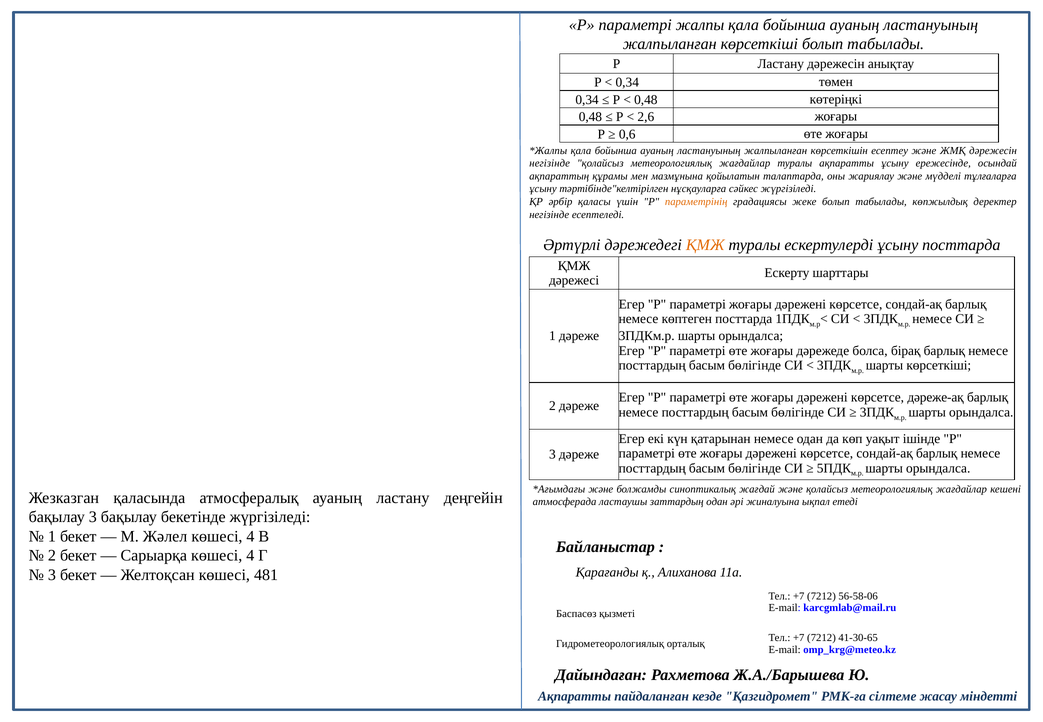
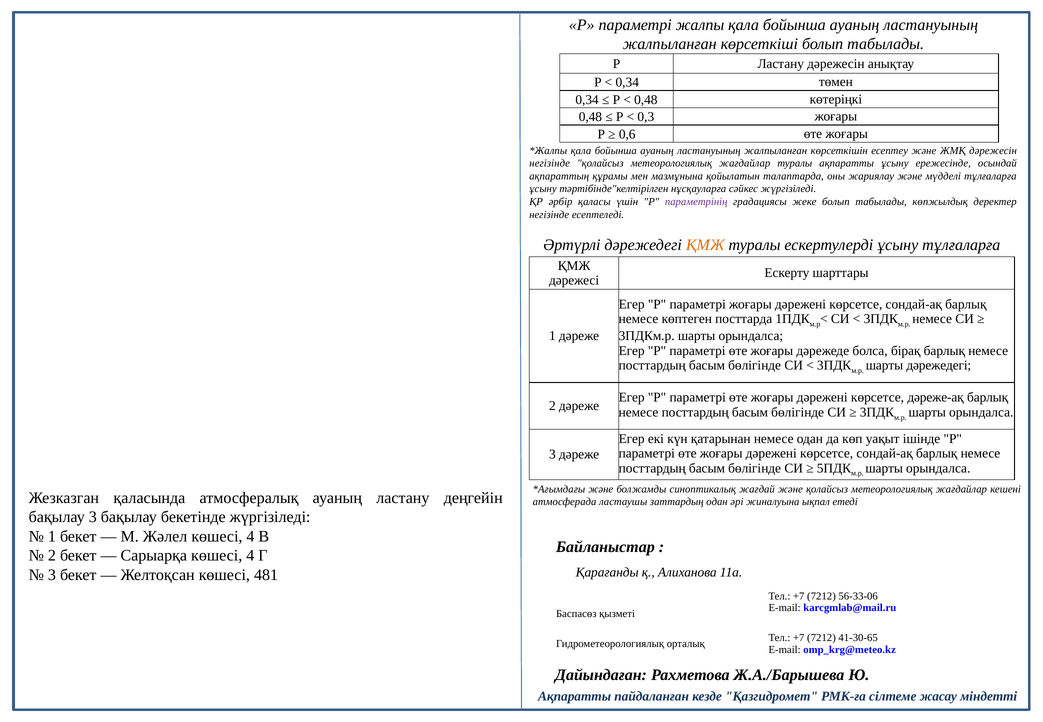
2,6: 2,6 -> 0,3
параметрінің colour: orange -> purple
ұсыну посттарда: посттарда -> тұлғаларға
шарты көрсеткіші: көрсеткіші -> дәрежедегі
56-58-06: 56-58-06 -> 56-33-06
